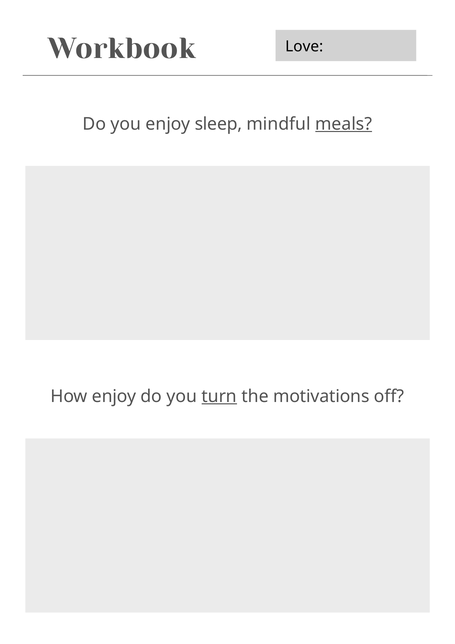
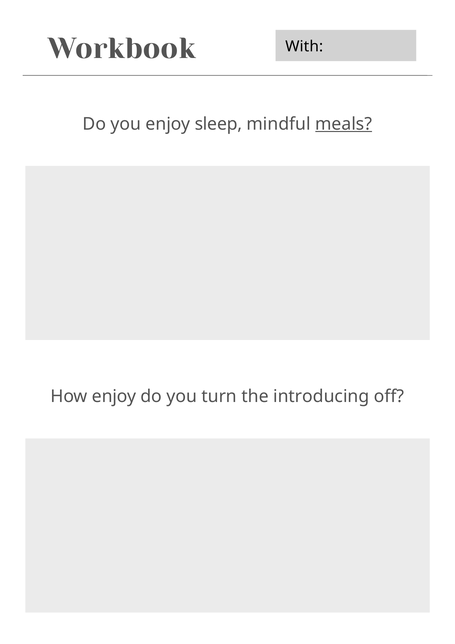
Love: Love -> With
turn underline: present -> none
motivations: motivations -> introducing
